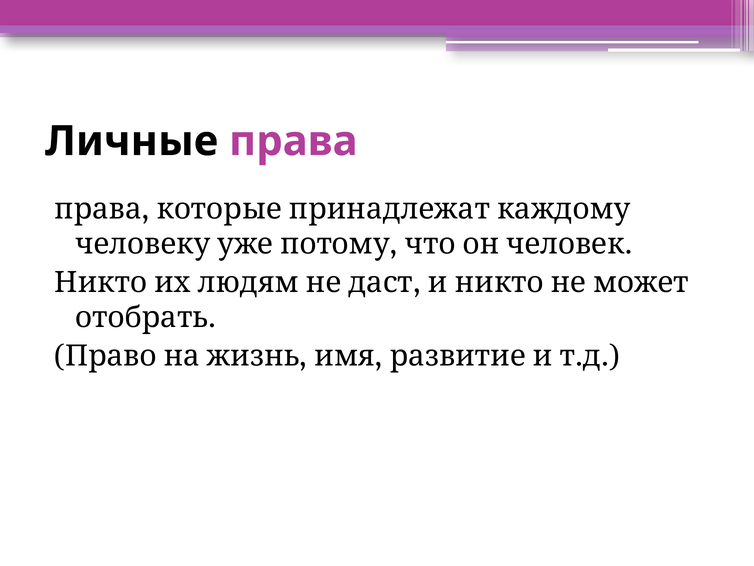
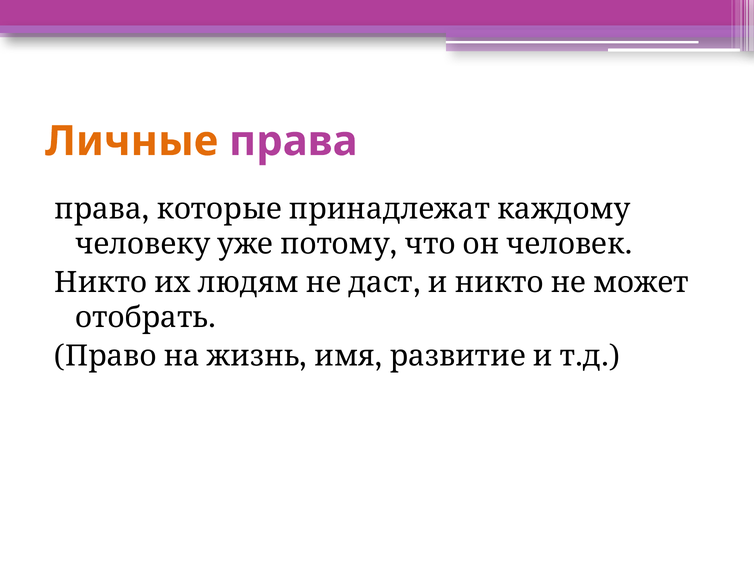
Личные colour: black -> orange
